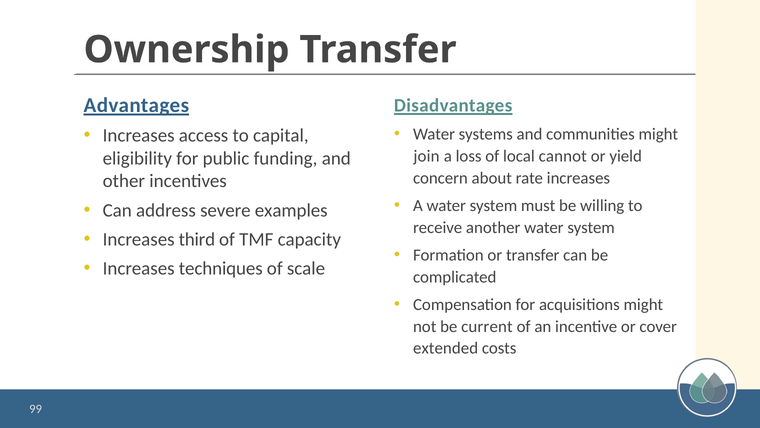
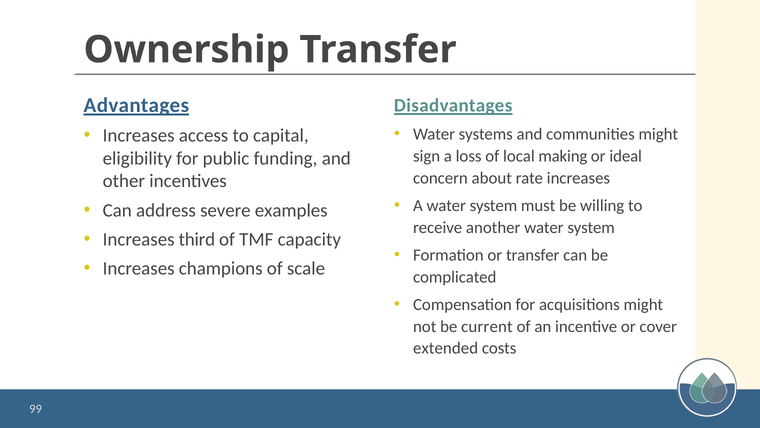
join: join -> sign
cannot: cannot -> making
yield: yield -> ideal
techniques: techniques -> champions
